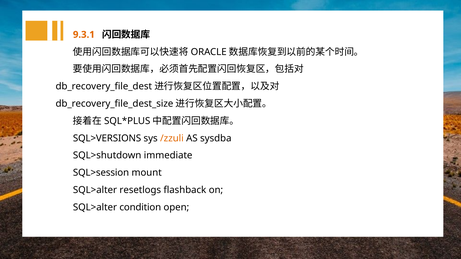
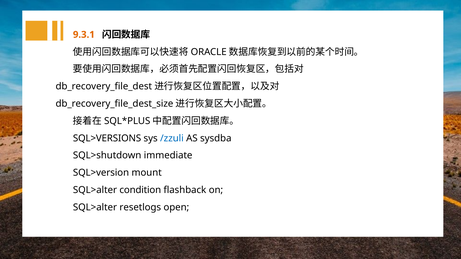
/zzuli colour: orange -> blue
SQL>session: SQL>session -> SQL>version
resetlogs: resetlogs -> condition
condition: condition -> resetlogs
